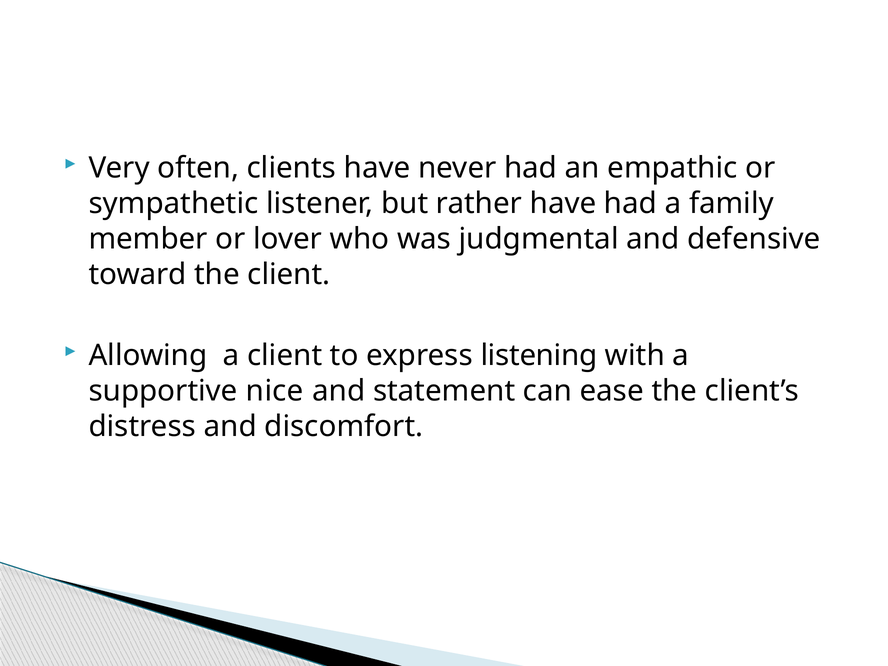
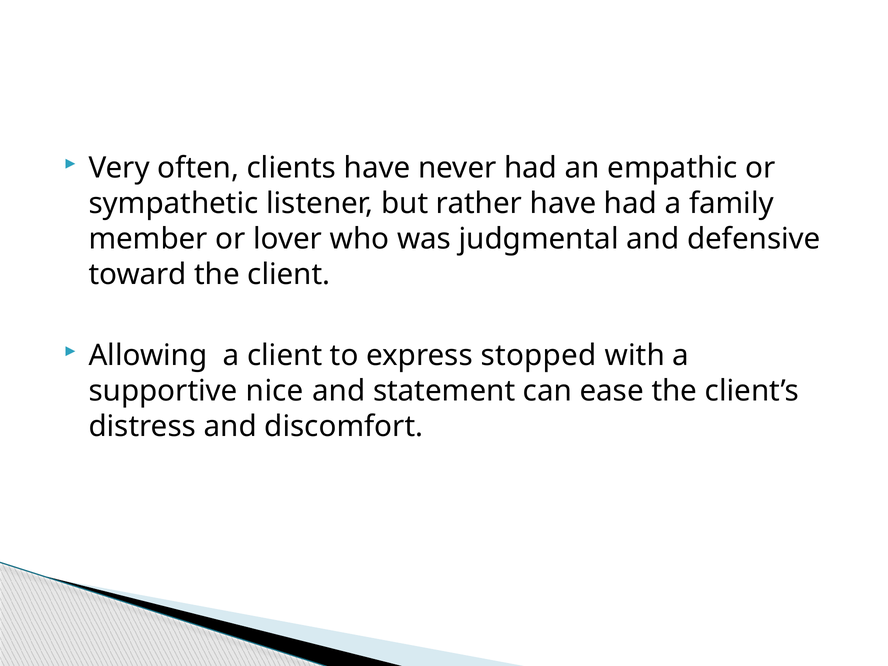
listening: listening -> stopped
